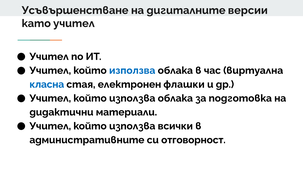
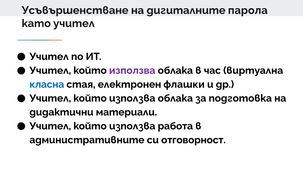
версии: версии -> парола
използва at (132, 71) colour: blue -> purple
всички: всички -> работа
